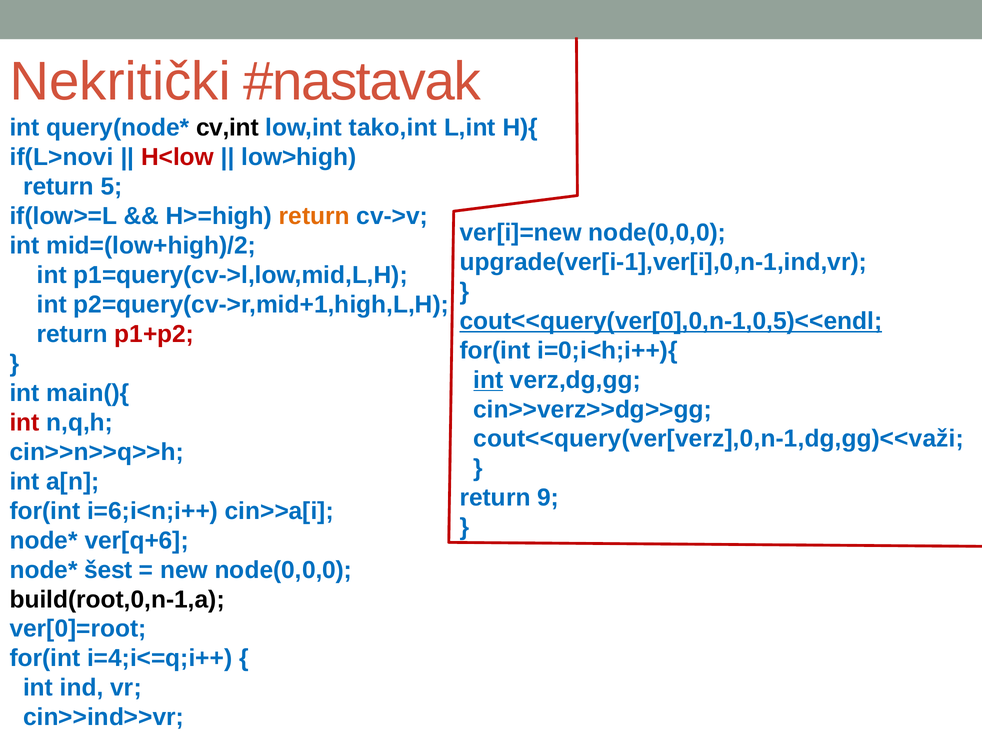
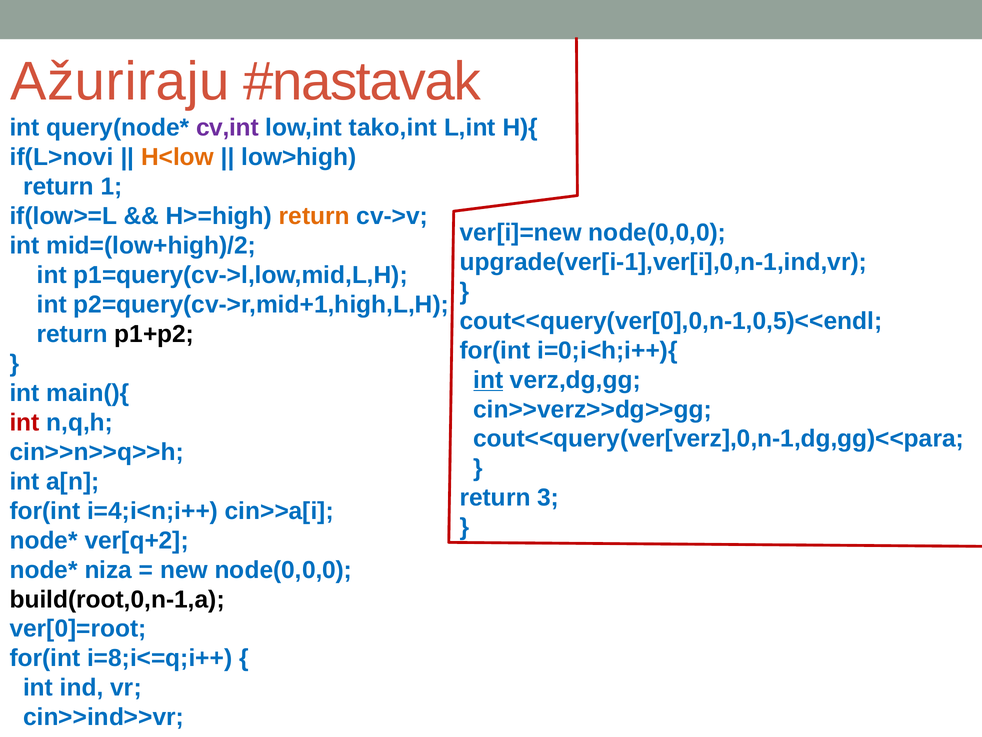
Nekritički: Nekritički -> Ažuriraju
cv,int colour: black -> purple
H<low colour: red -> orange
5: 5 -> 1
cout<<query(ver[0],0,n-1,0,5)<<endl underline: present -> none
p1+p2 colour: red -> black
cout<<query(ver[verz],0,n-1,dg,gg)<<važi: cout<<query(ver[verz],0,n-1,dg,gg)<<važi -> cout<<query(ver[verz],0,n-1,dg,gg)<<para
9: 9 -> 3
i=6;i<n;i++: i=6;i<n;i++ -> i=4;i<n;i++
ver[q+6: ver[q+6 -> ver[q+2
šest: šest -> niza
i=4;i<=q;i++: i=4;i<=q;i++ -> i=8;i<=q;i++
